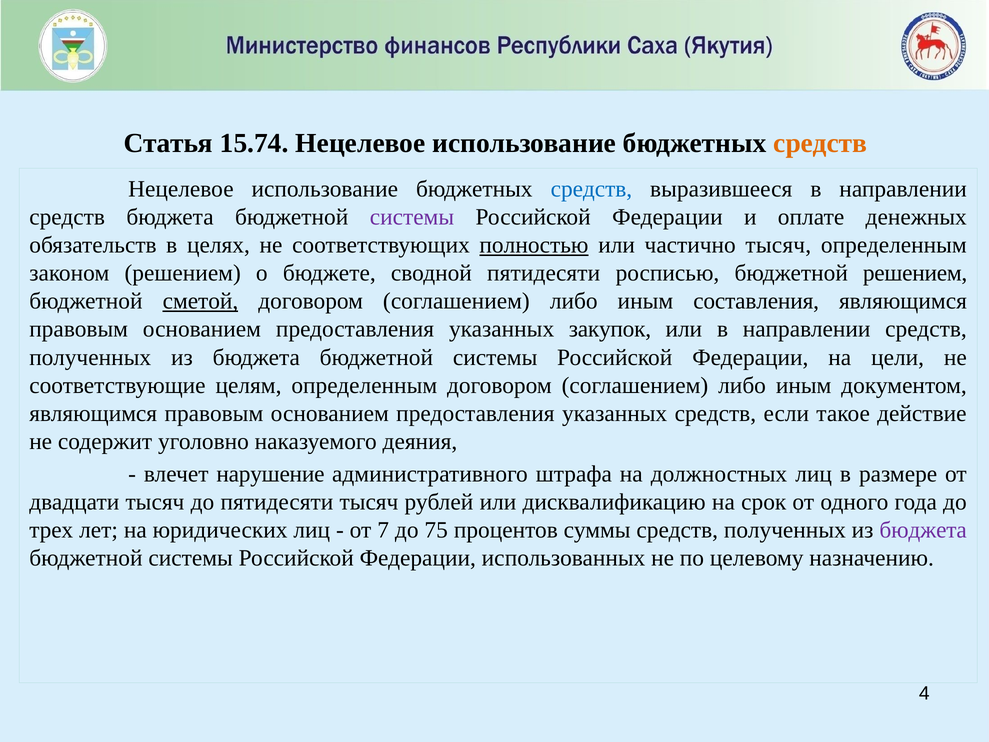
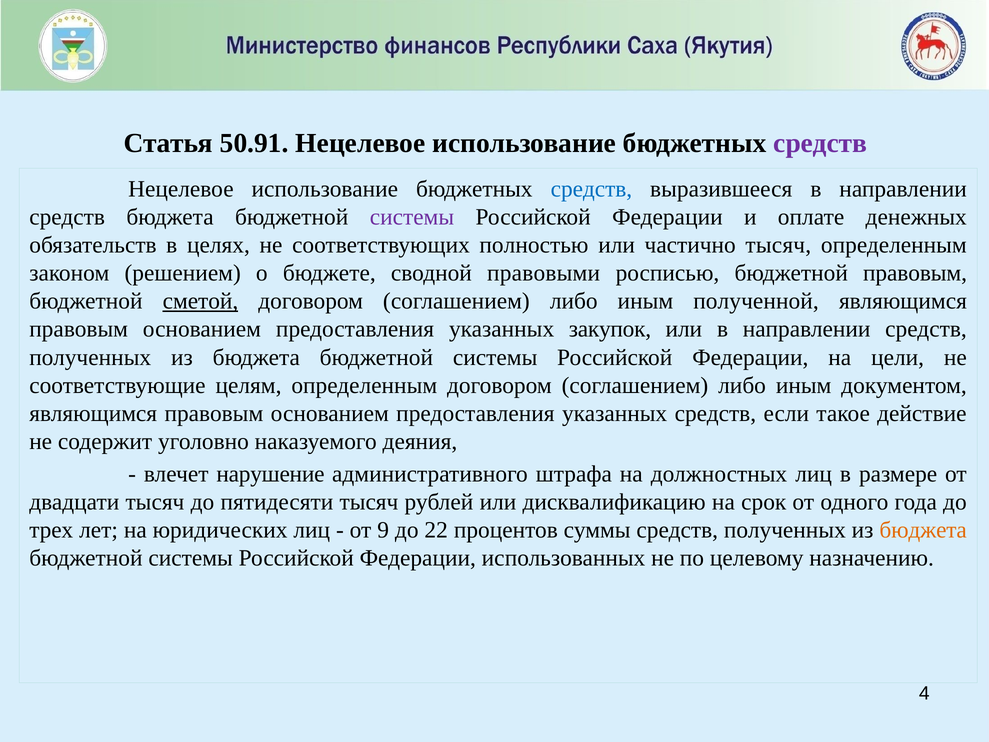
15.74: 15.74 -> 50.91
средств at (820, 143) colour: orange -> purple
полностью underline: present -> none
сводной пятидесяти: пятидесяти -> правовыми
бюджетной решением: решением -> правовым
составления: составления -> полученной
7: 7 -> 9
75: 75 -> 22
бюджета at (923, 530) colour: purple -> orange
